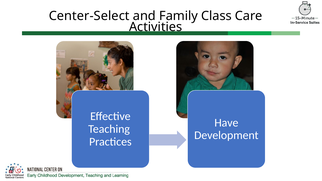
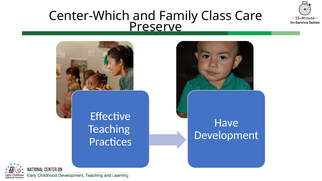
Center-Select: Center-Select -> Center-Which
Activities: Activities -> Preserve
